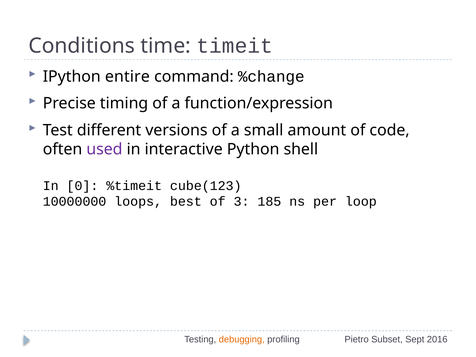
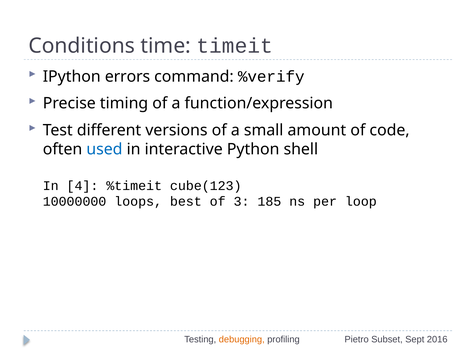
entire: entire -> errors
%change: %change -> %verify
used colour: purple -> blue
0: 0 -> 4
